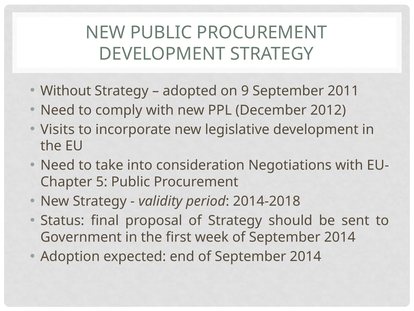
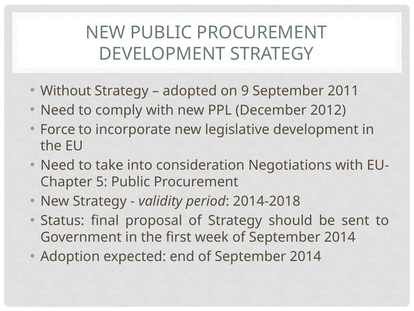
Visits: Visits -> Force
